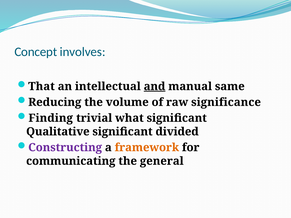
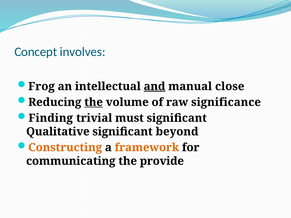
That: That -> Frog
same: same -> close
the at (94, 102) underline: none -> present
what: what -> must
divided: divided -> beyond
Constructing colour: purple -> orange
general: general -> provide
